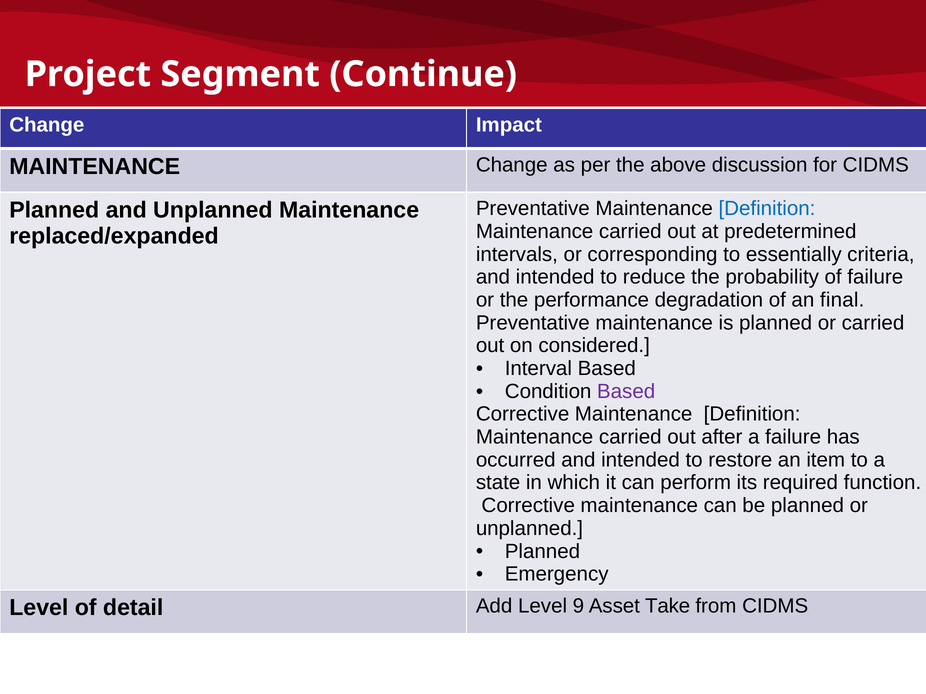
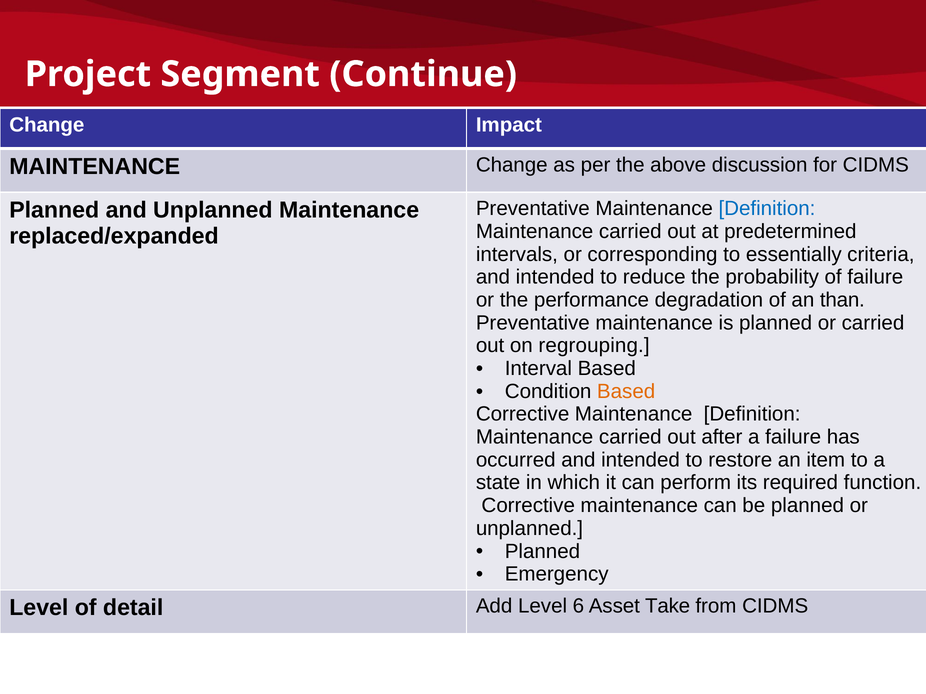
final: final -> than
considered: considered -> regrouping
Based at (626, 392) colour: purple -> orange
9: 9 -> 6
